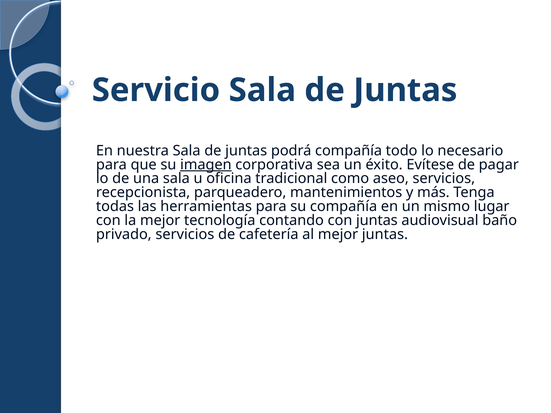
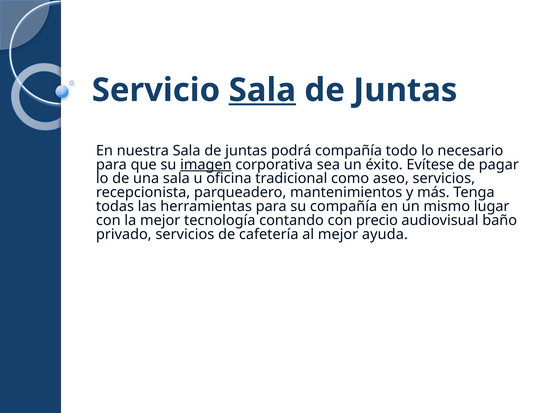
Sala at (262, 90) underline: none -> present
con juntas: juntas -> precio
mejor juntas: juntas -> ayuda
